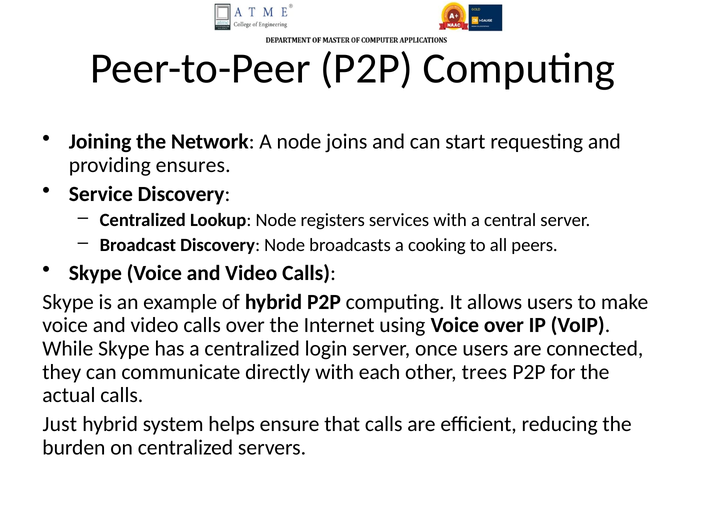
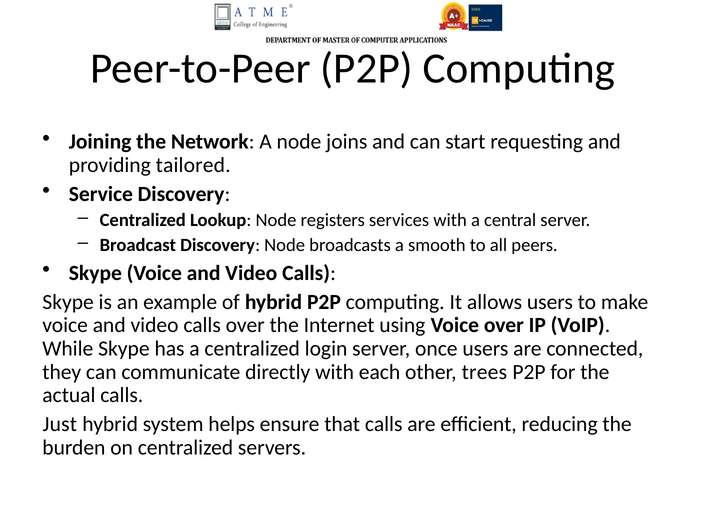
ensures: ensures -> tailored
cooking: cooking -> smooth
